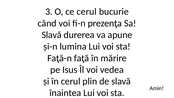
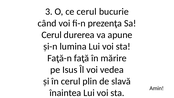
Slavă at (52, 35): Slavă -> Cerul
